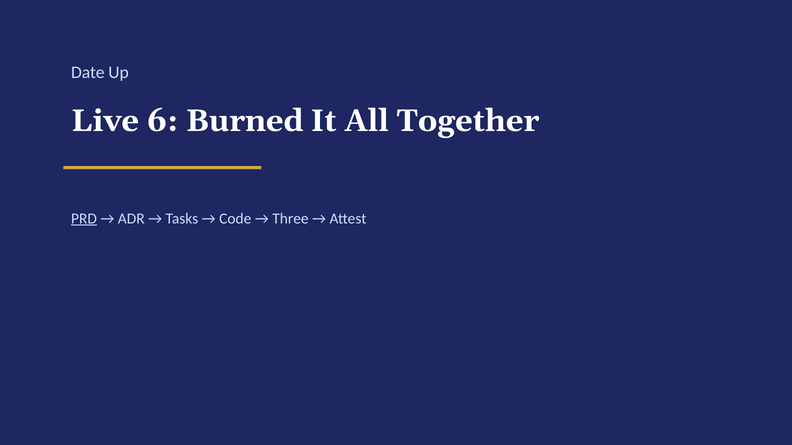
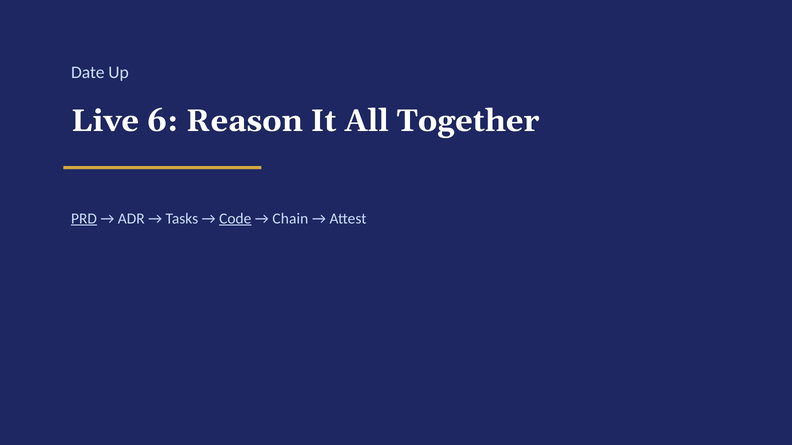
Burned: Burned -> Reason
Code underline: none -> present
Three: Three -> Chain
